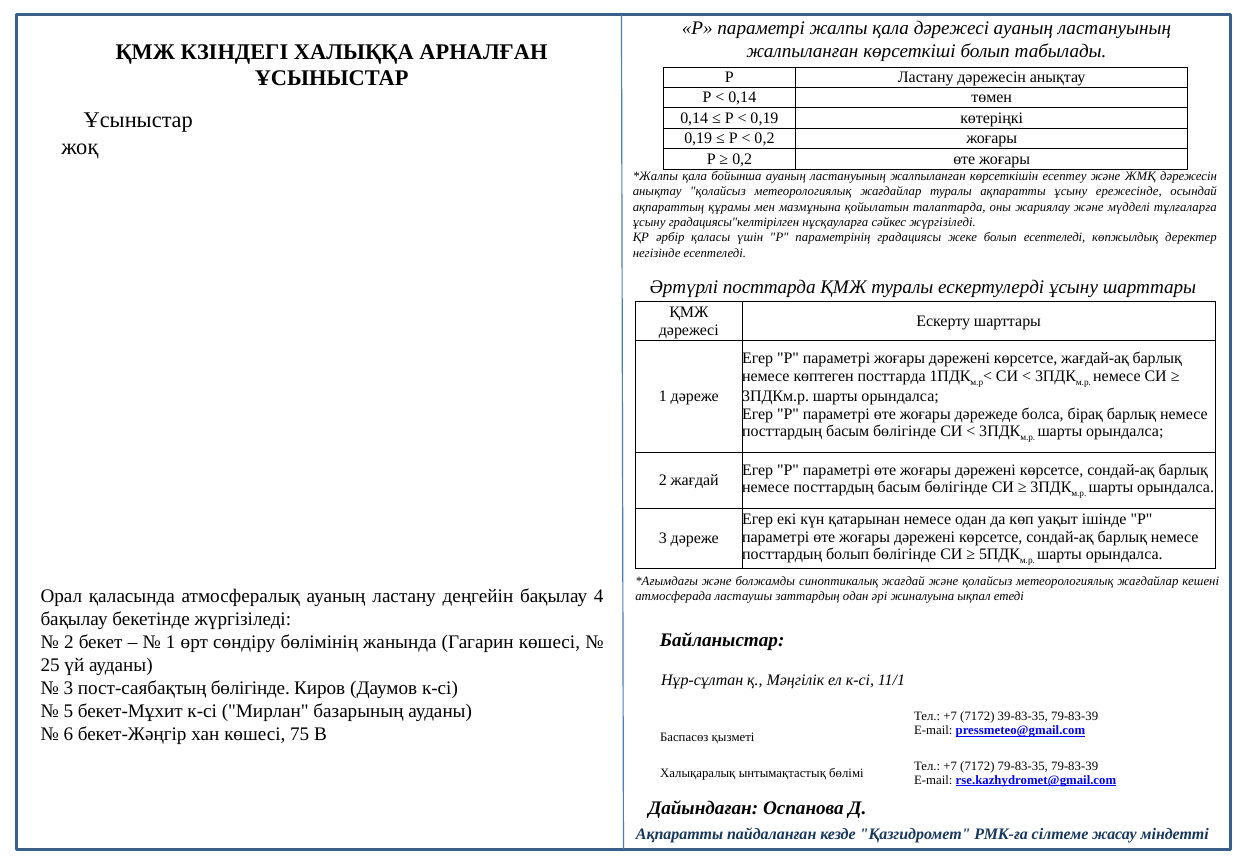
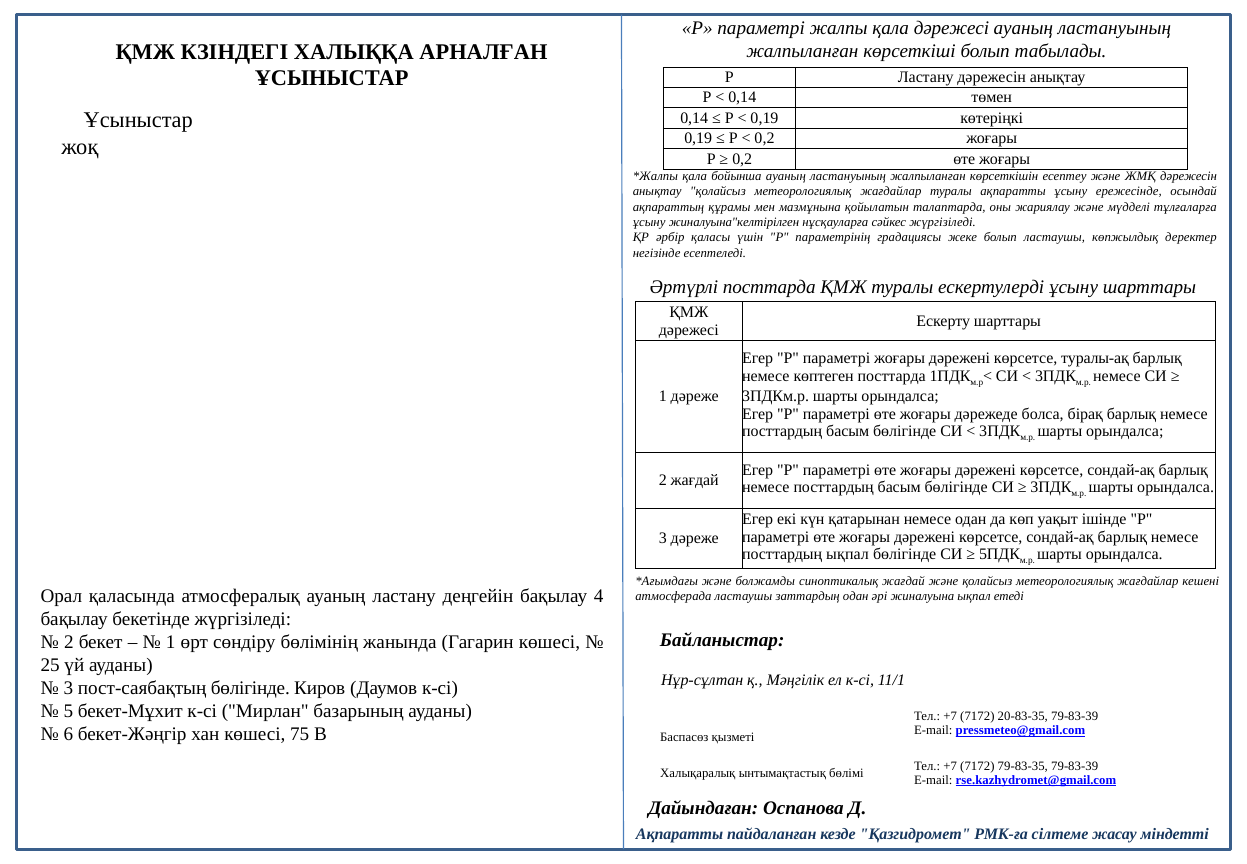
градациясы"келтірілген: градациясы"келтірілген -> жиналуына"келтірілген
болып есептеледі: есептеледі -> ластаушы
жағдай-ақ: жағдай-ақ -> туралы-ақ
посттардың болып: болып -> ықпал
39-83-35: 39-83-35 -> 20-83-35
